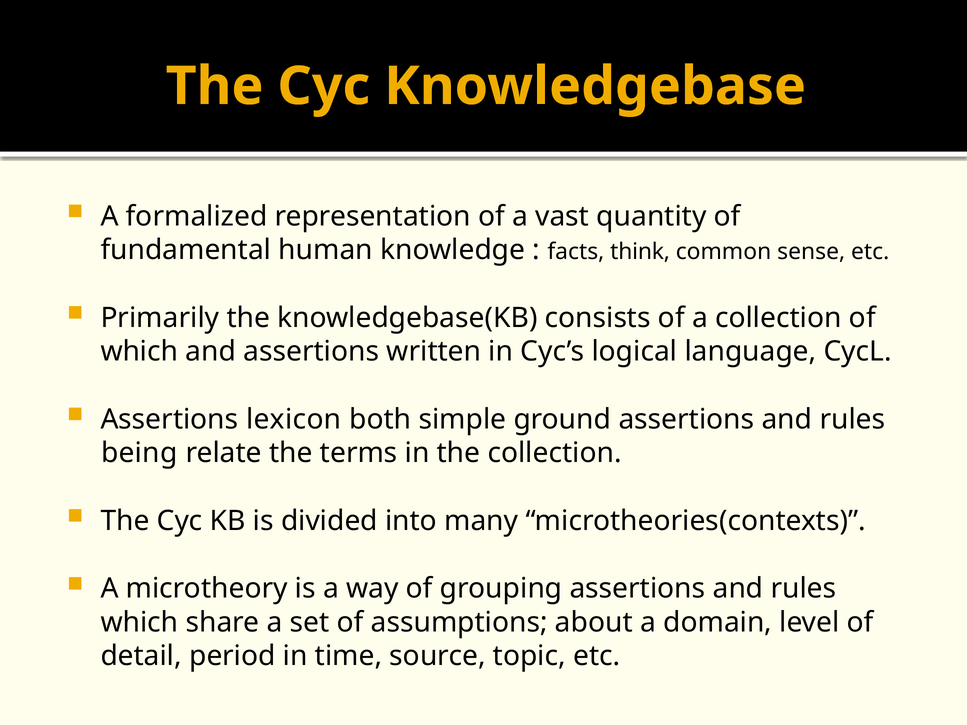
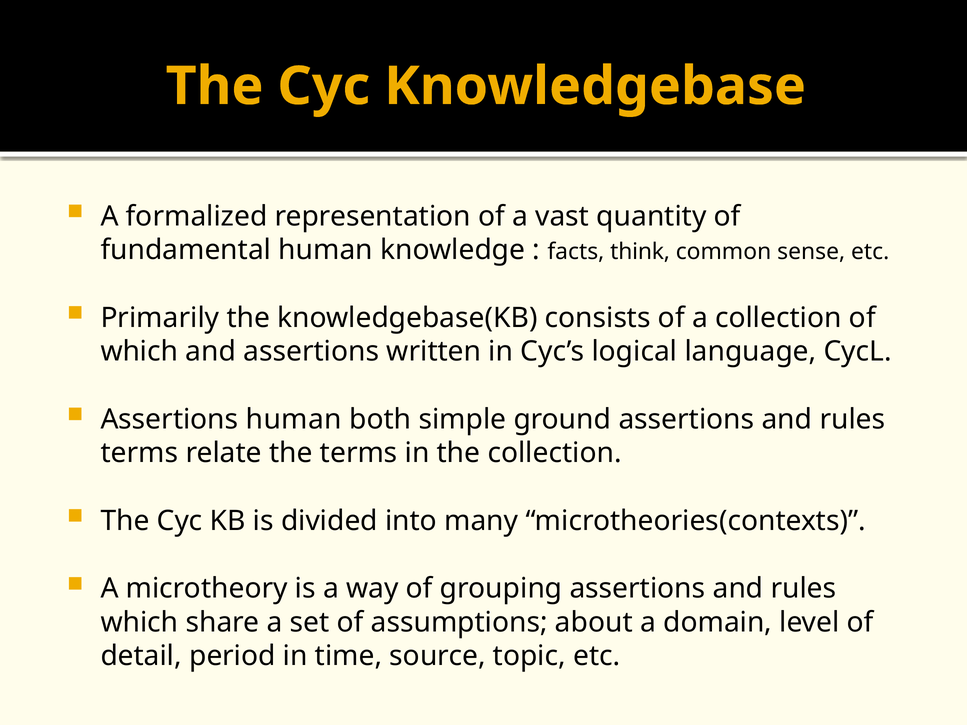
Assertions lexicon: lexicon -> human
being at (139, 453): being -> terms
